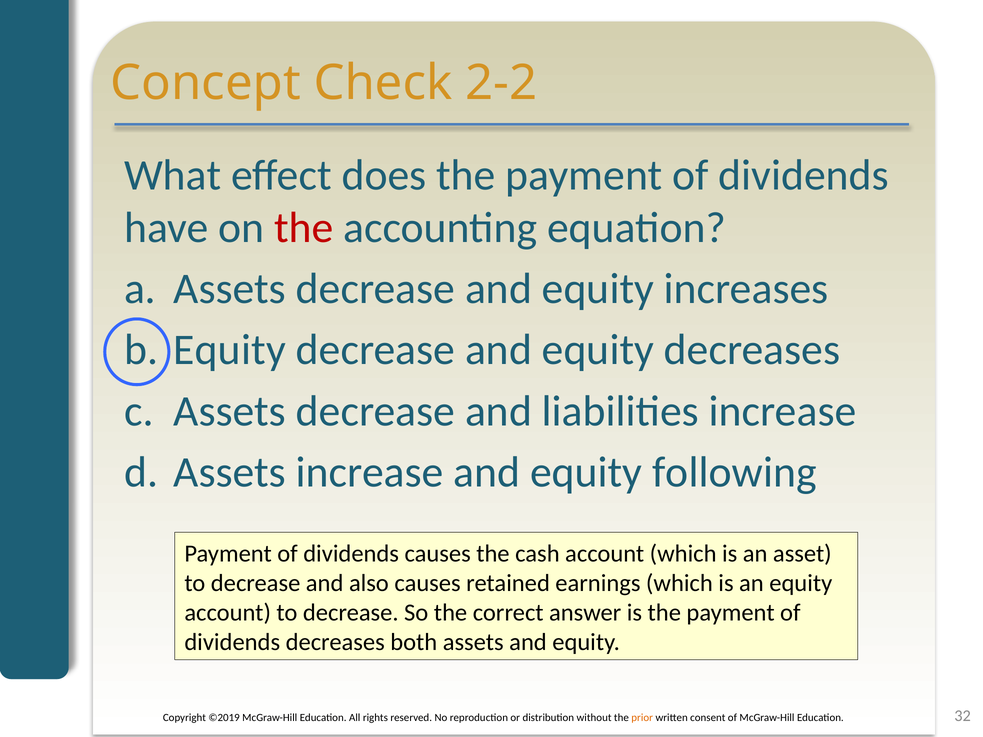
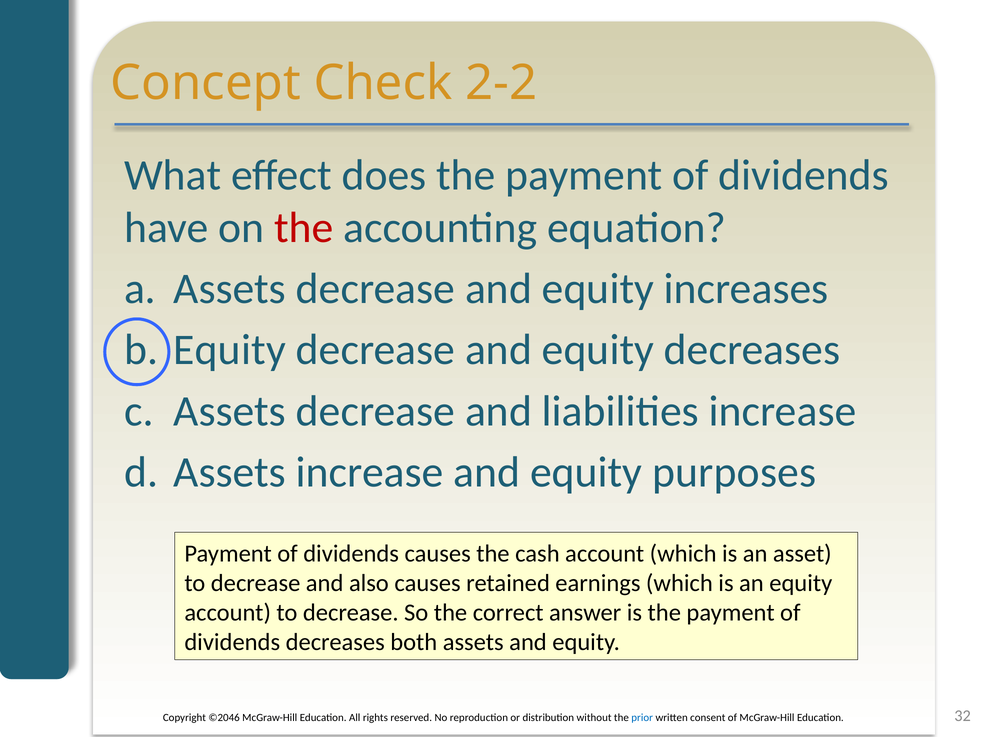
following: following -> purposes
©2019: ©2019 -> ©2046
prior colour: orange -> blue
